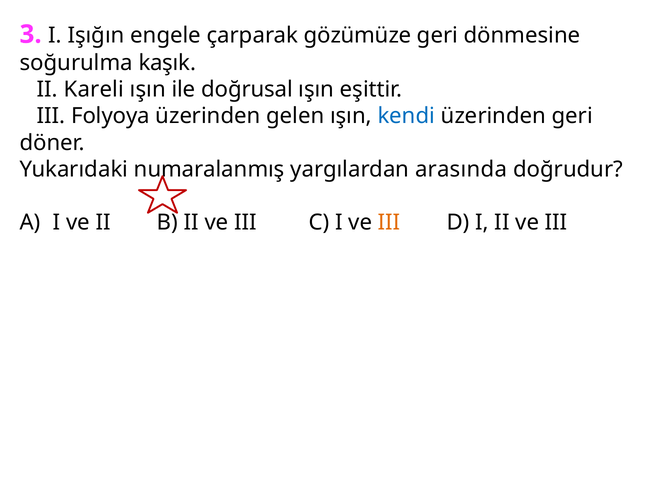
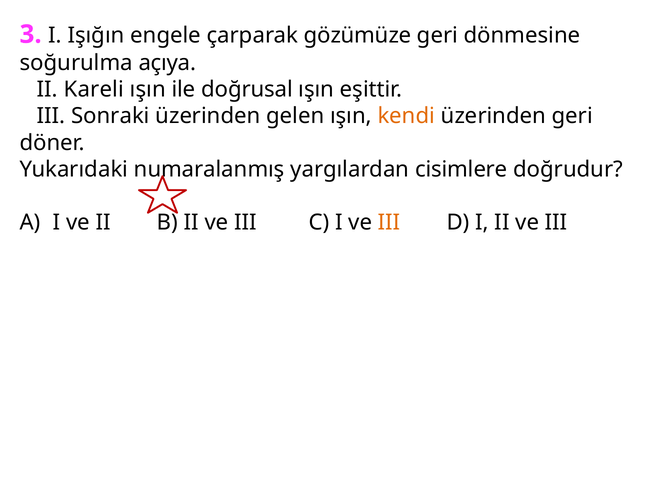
kaşık: kaşık -> açıya
Folyoya: Folyoya -> Sonraki
kendi colour: blue -> orange
arasında: arasında -> cisimlere
